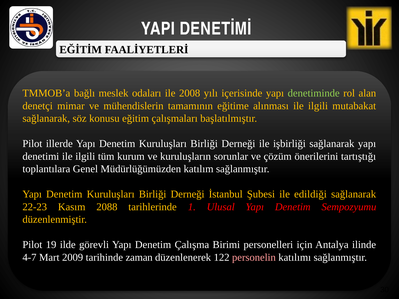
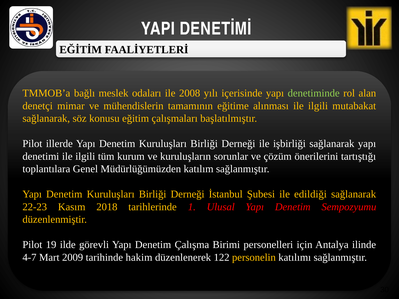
2088: 2088 -> 2018
zaman: zaman -> hakim
personelin colour: pink -> yellow
